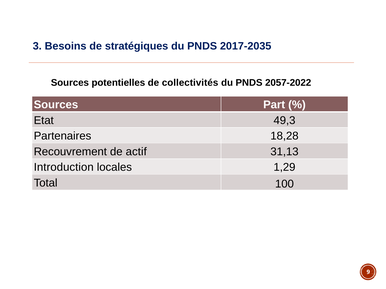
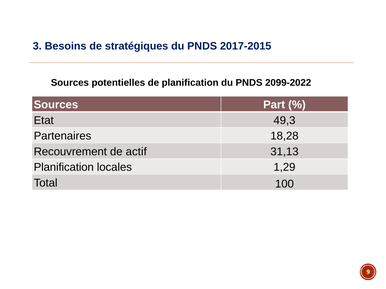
2017-2035: 2017-2035 -> 2017-2015
de collectivités: collectivités -> planification
2057-2022: 2057-2022 -> 2099-2022
Introduction at (64, 167): Introduction -> Planification
